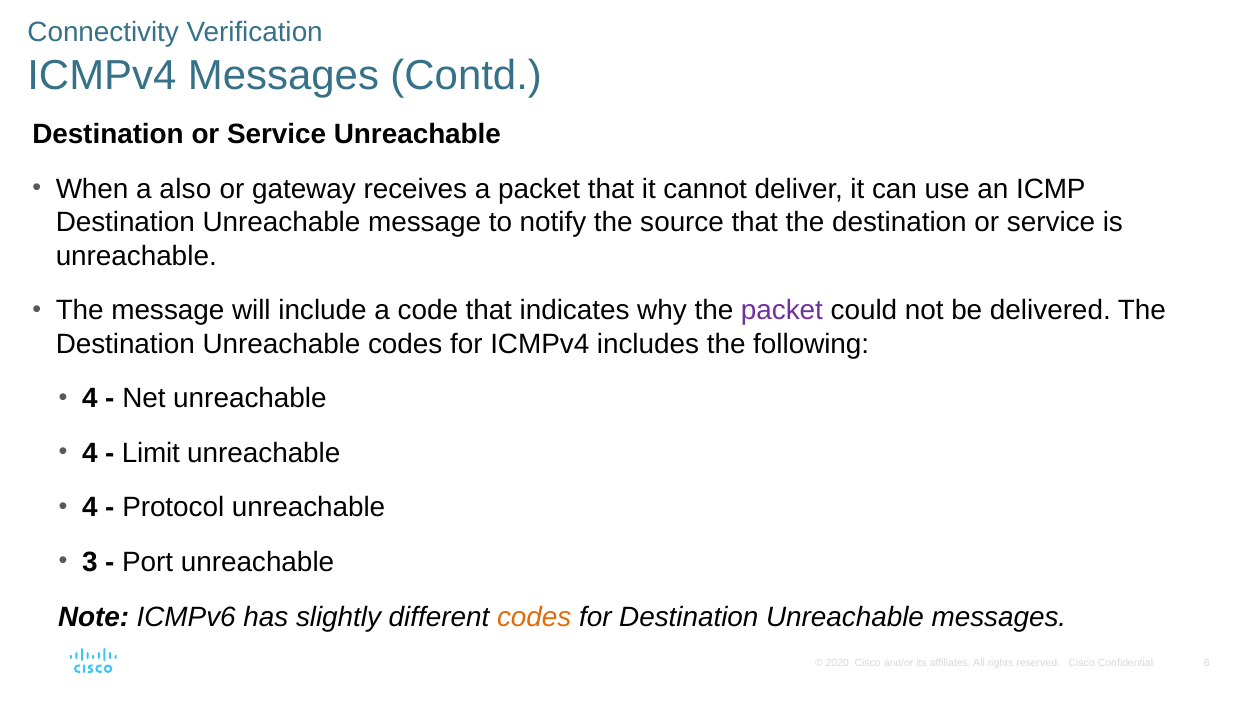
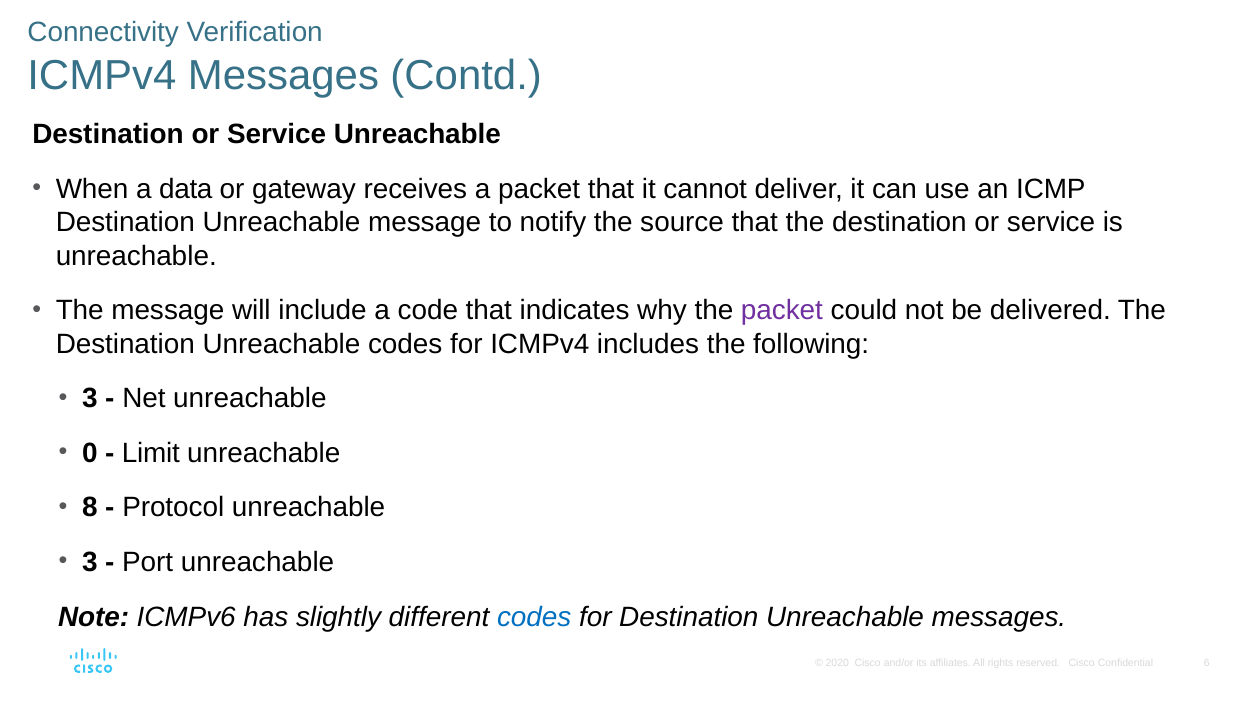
also: also -> data
4 at (90, 399): 4 -> 3
4 at (90, 453): 4 -> 0
4 at (90, 508): 4 -> 8
codes at (534, 618) colour: orange -> blue
